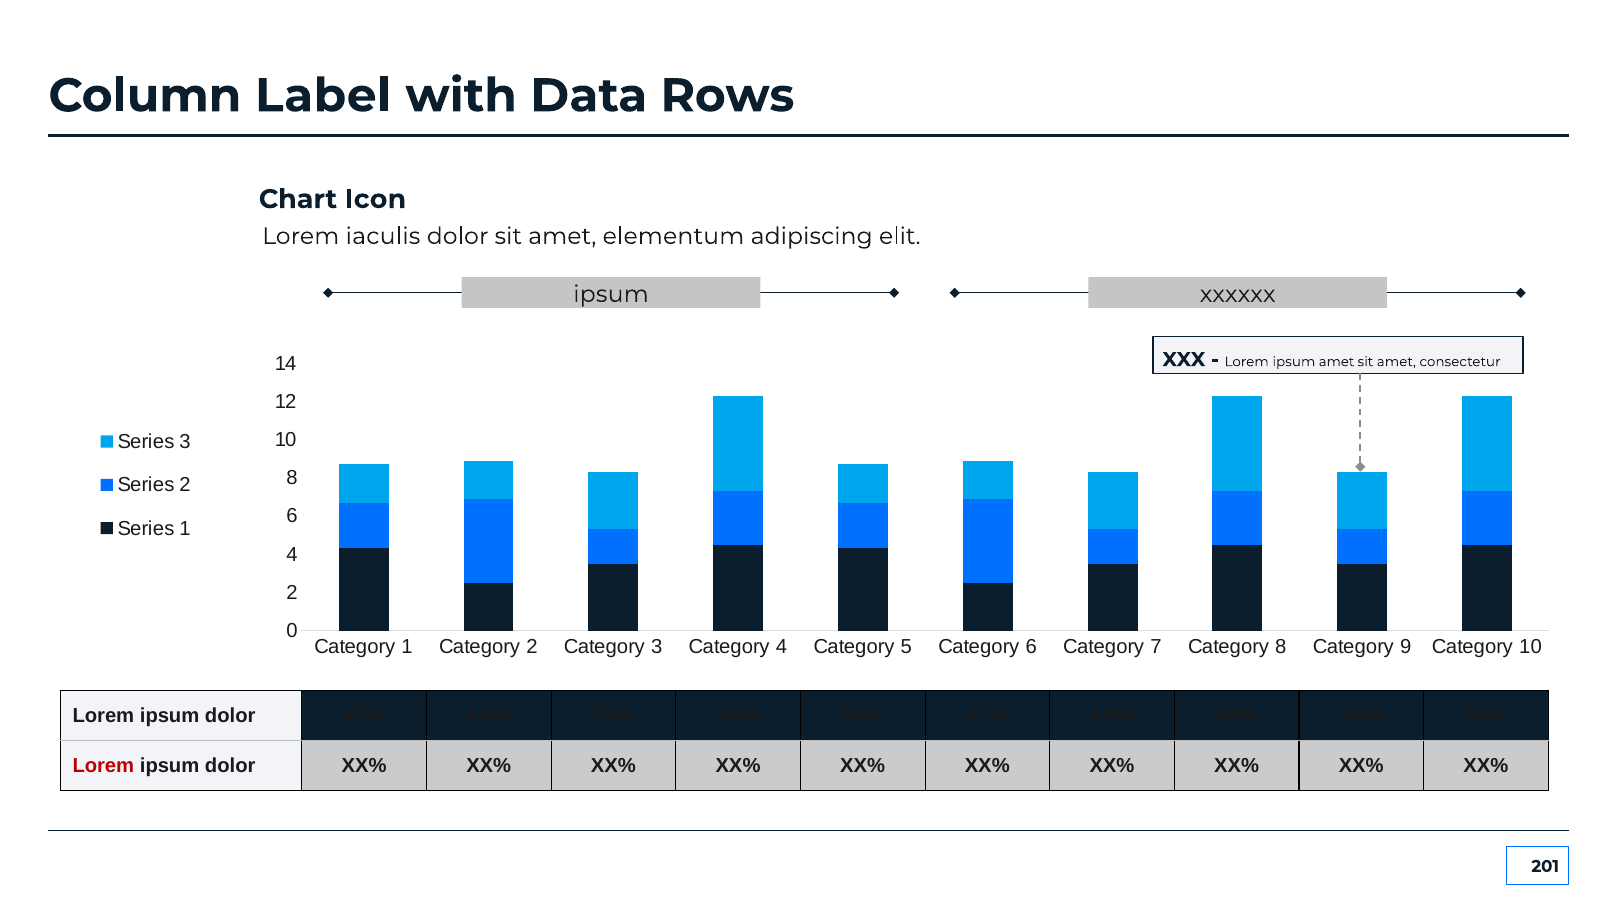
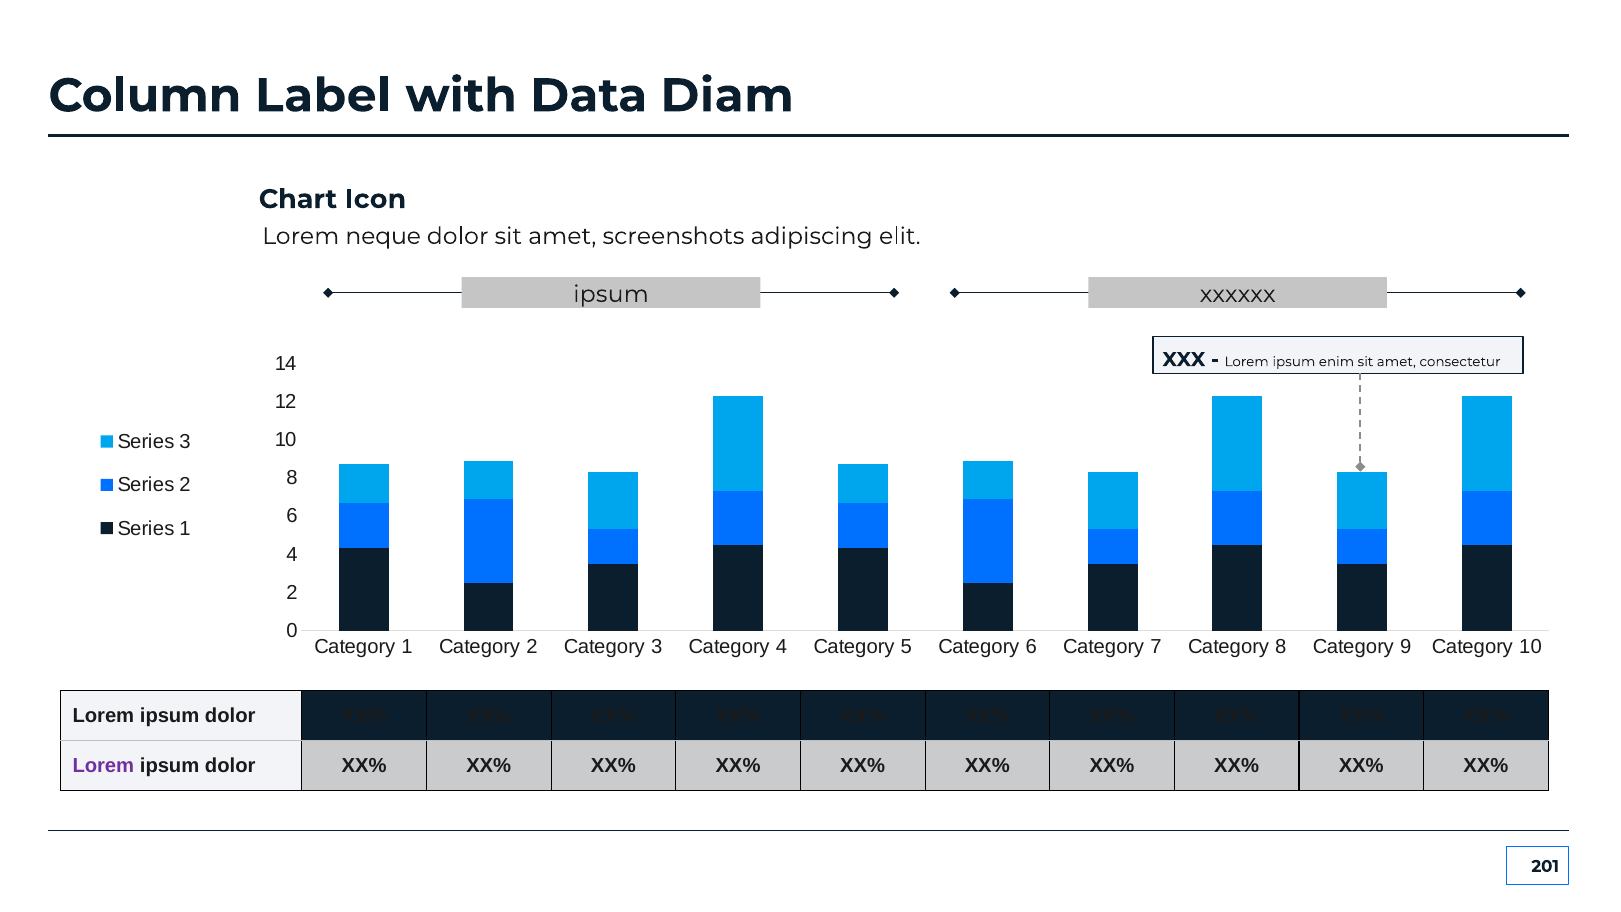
Rows: Rows -> Diam
iaculis: iaculis -> neque
elementum: elementum -> screenshots
ipsum amet: amet -> enim
Lorem at (103, 766) colour: red -> purple
